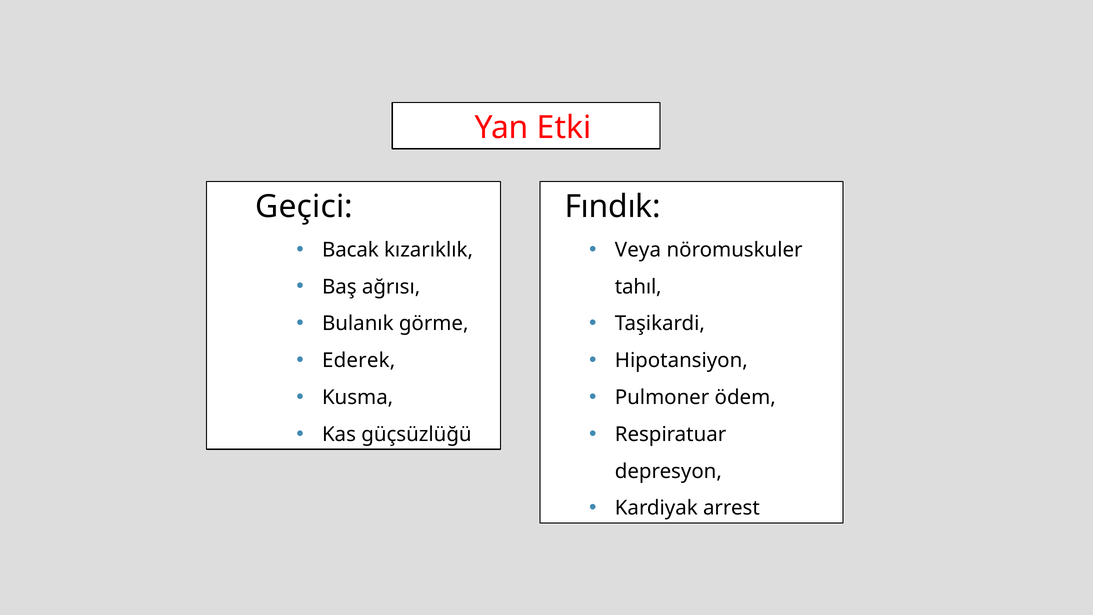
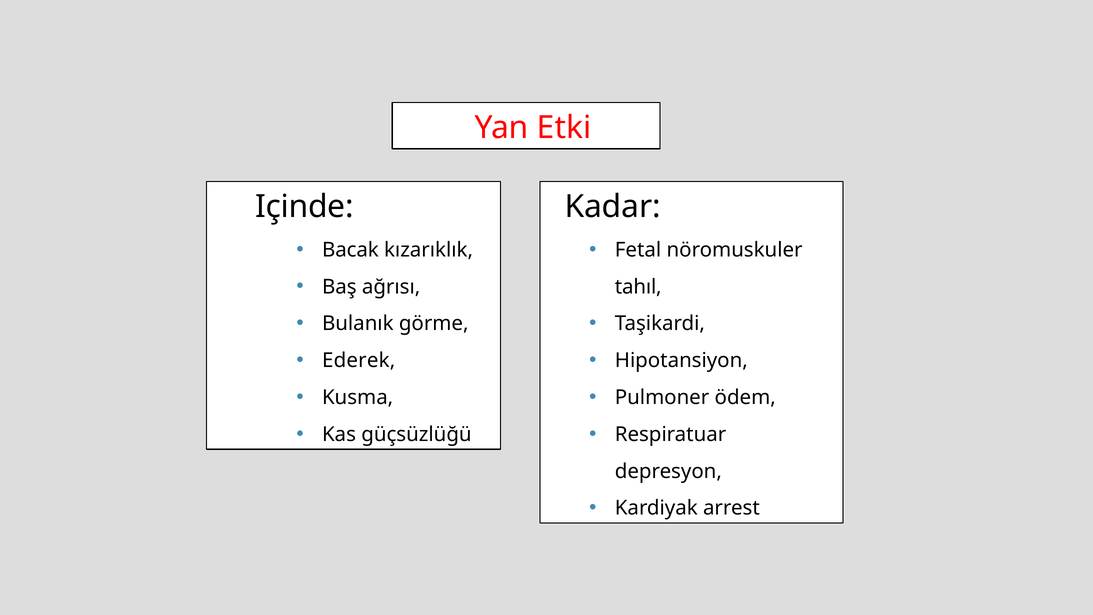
Geçici: Geçici -> Içinde
Fındık: Fındık -> Kadar
Veya: Veya -> Fetal
